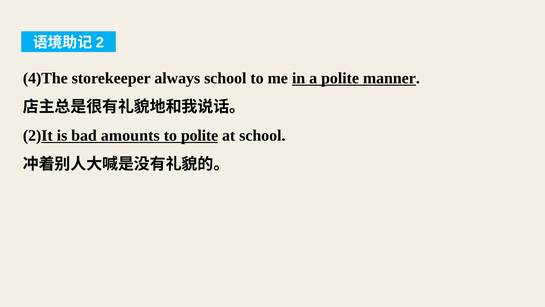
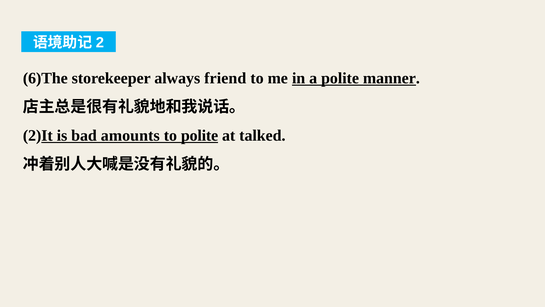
4)The: 4)The -> 6)The
always school: school -> friend
at school: school -> talked
